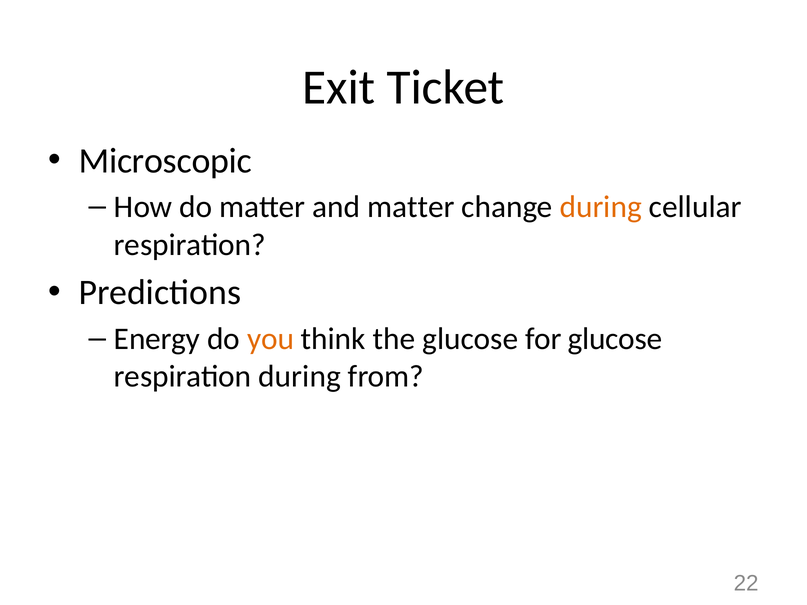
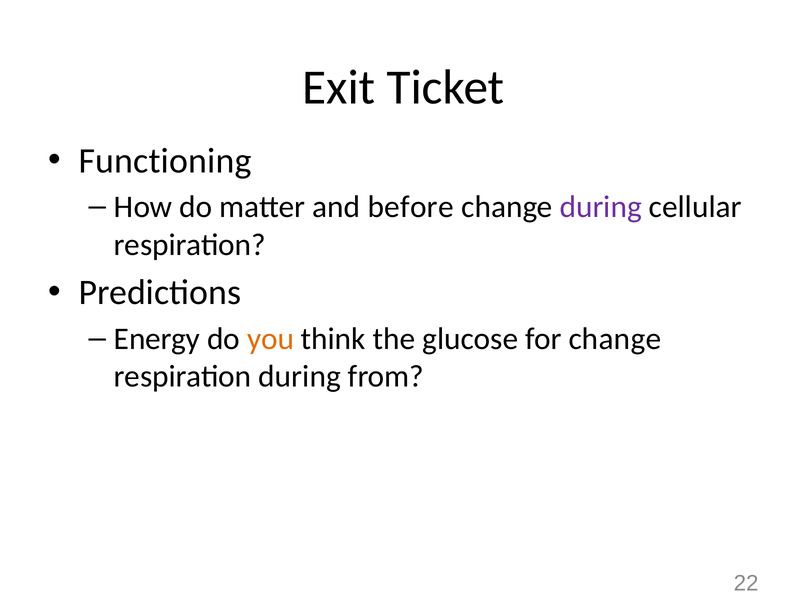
Microscopic: Microscopic -> Functioning
and matter: matter -> before
during at (601, 207) colour: orange -> purple
for glucose: glucose -> change
